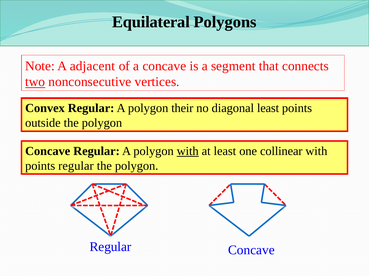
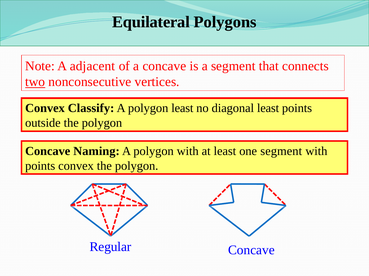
Convex Regular: Regular -> Classify
polygon their: their -> least
Concave Regular: Regular -> Naming
with at (188, 152) underline: present -> none
one collinear: collinear -> segment
points regular: regular -> convex
